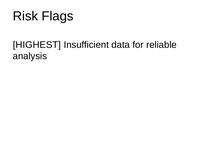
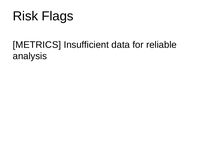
HIGHEST: HIGHEST -> METRICS
